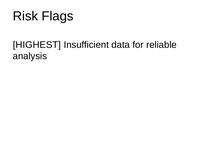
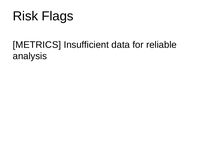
HIGHEST: HIGHEST -> METRICS
